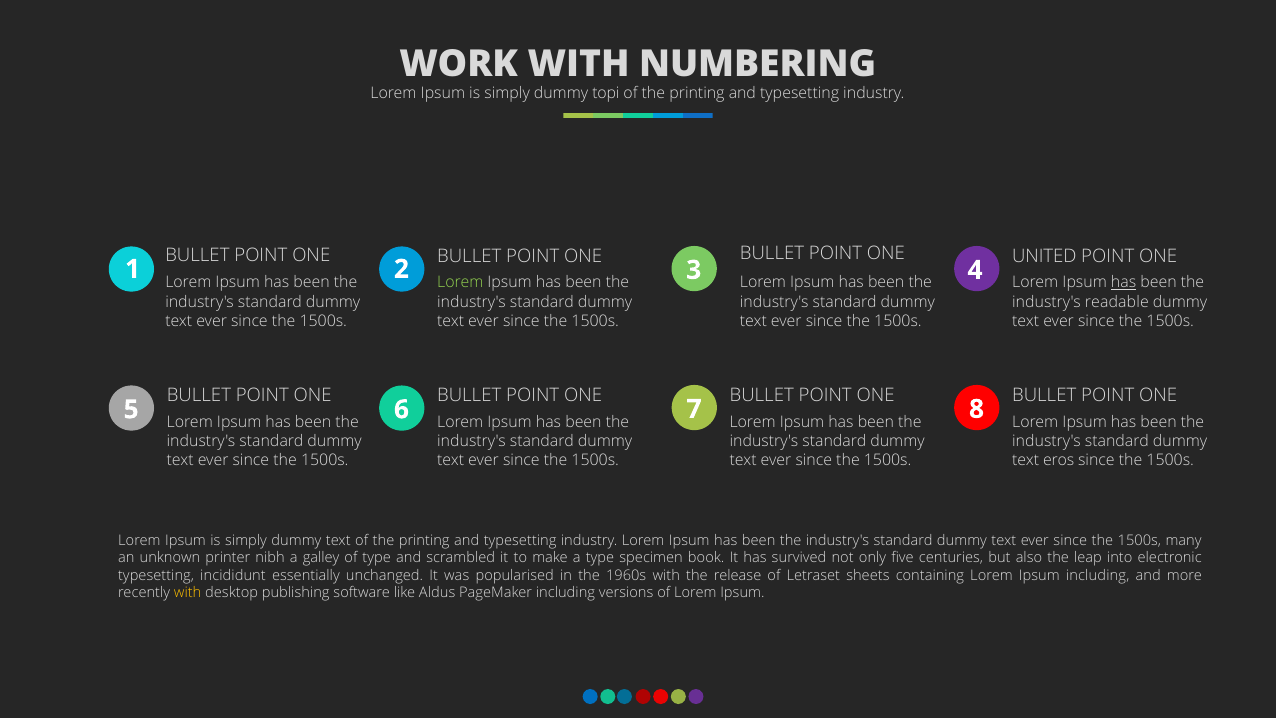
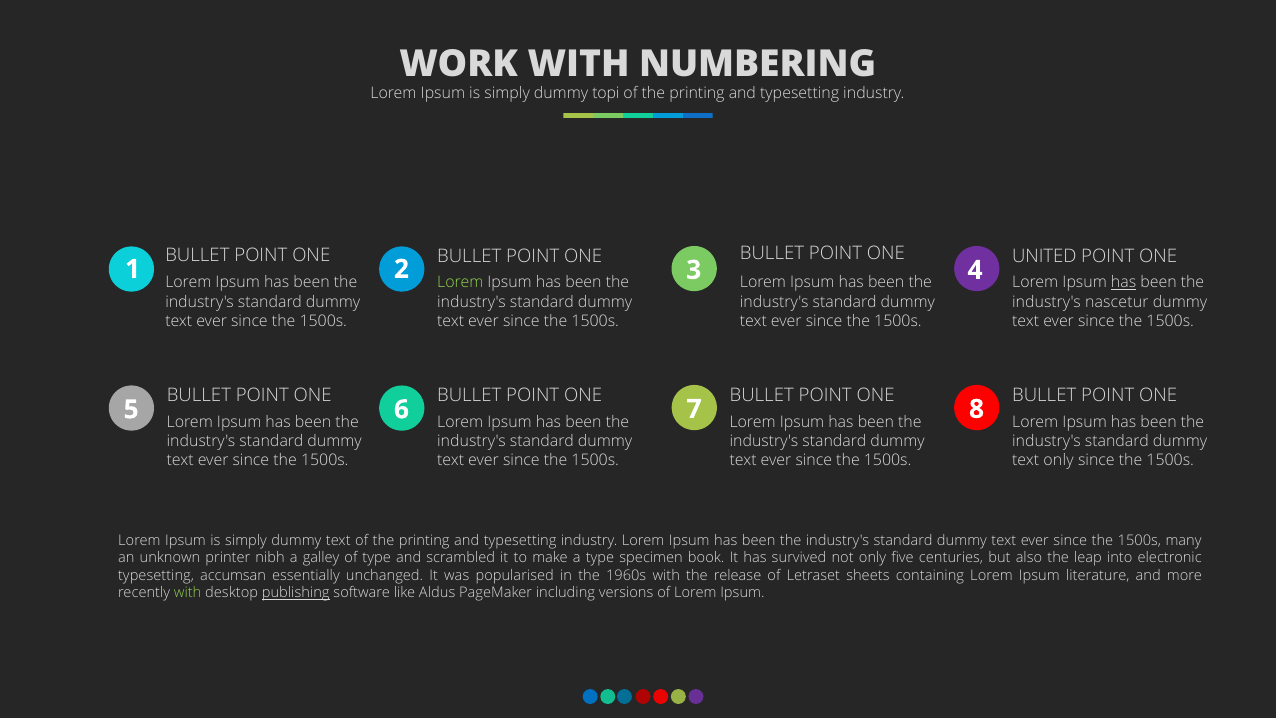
readable: readable -> nascetur
text eros: eros -> only
incididunt: incididunt -> accumsan
Ipsum including: including -> literature
with at (188, 593) colour: yellow -> light green
publishing underline: none -> present
